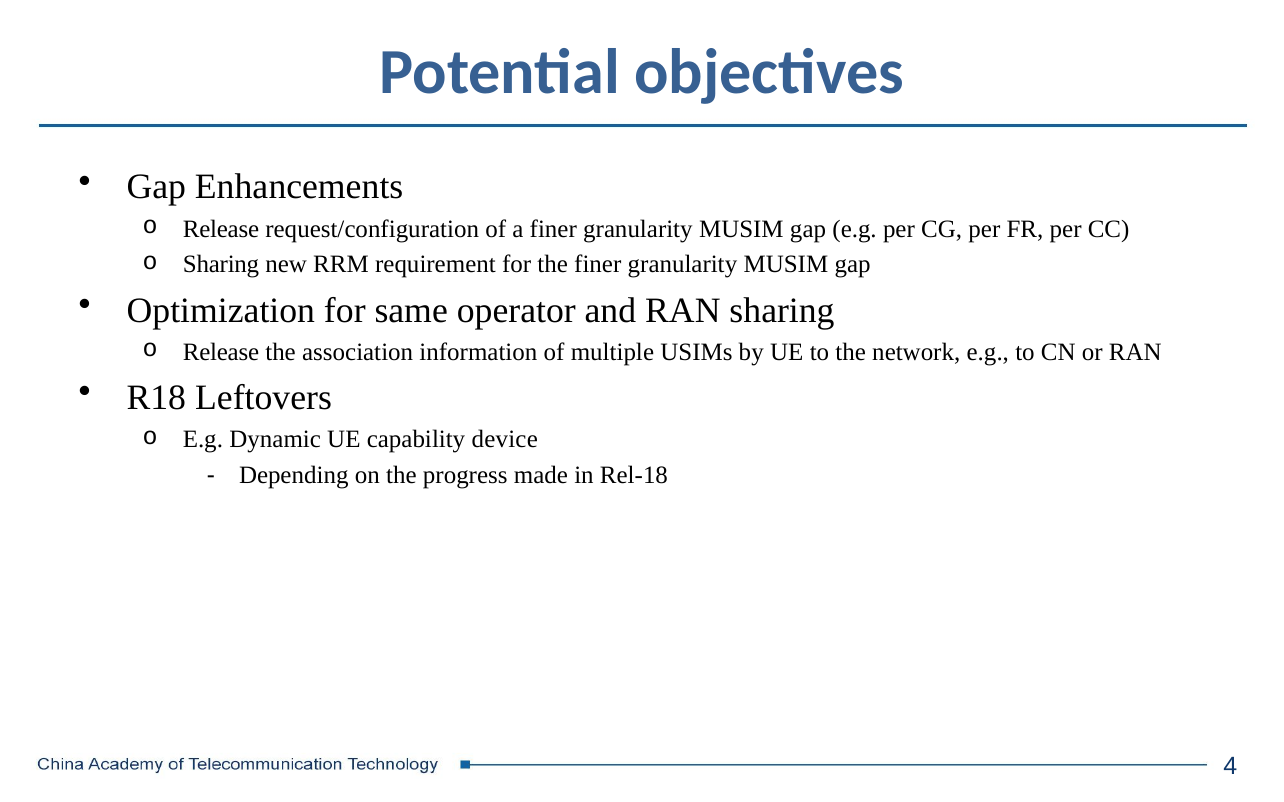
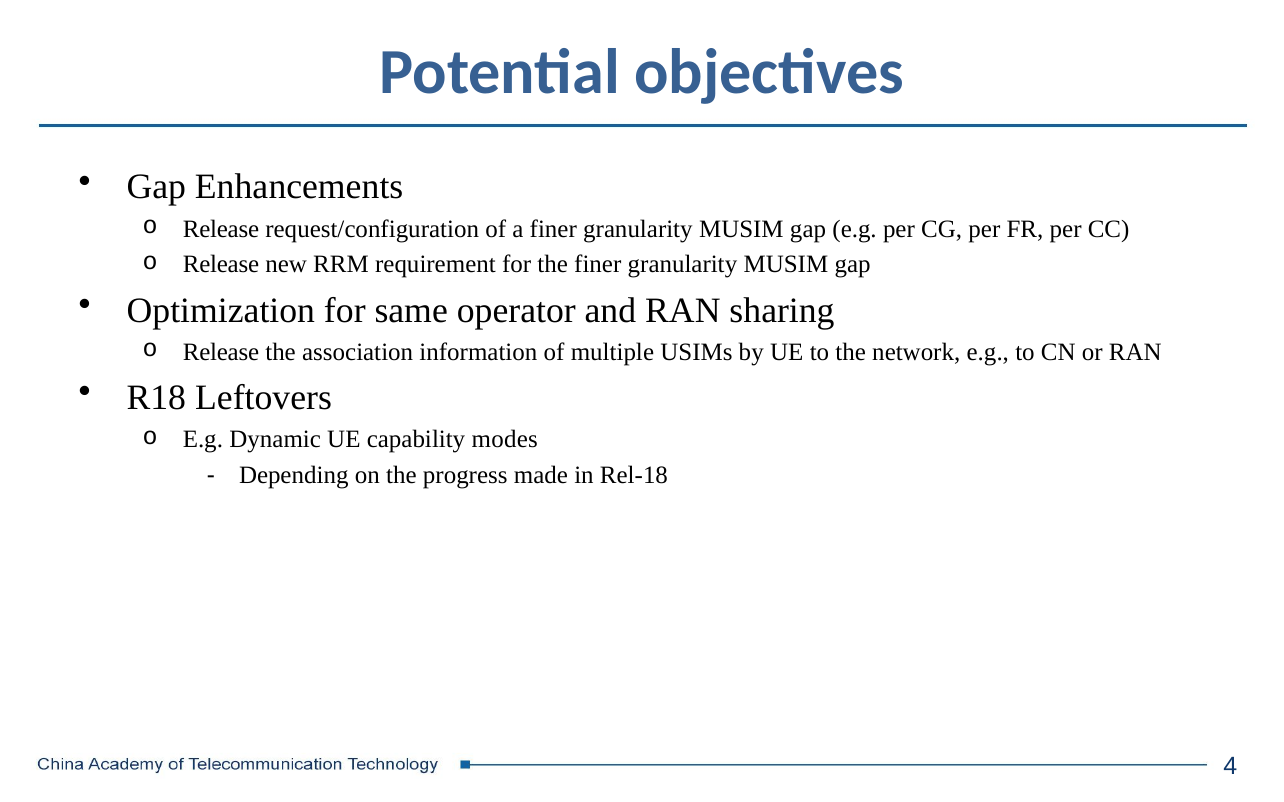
Sharing at (221, 265): Sharing -> Release
device: device -> modes
